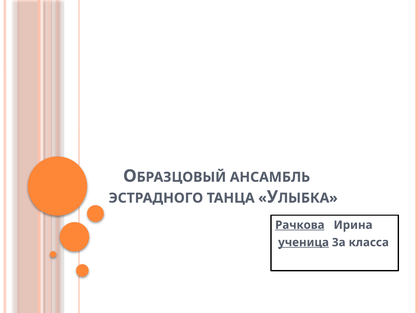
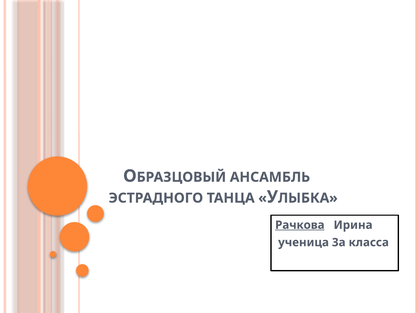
ученица underline: present -> none
